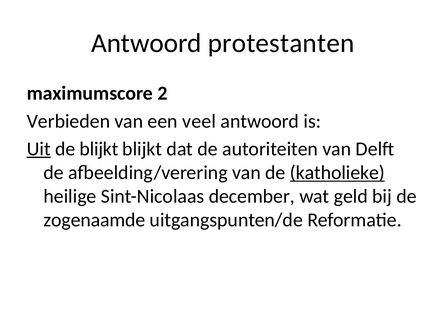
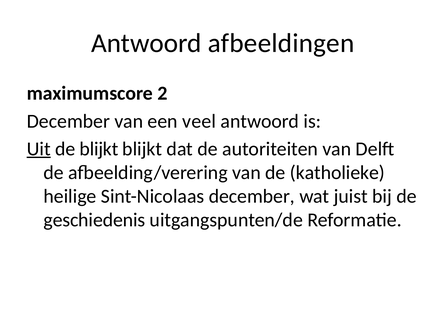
protestanten: protestanten -> afbeeldingen
Verbieden at (68, 121): Verbieden -> December
katholieke underline: present -> none
geld: geld -> juist
zogenaamde: zogenaamde -> geschiedenis
